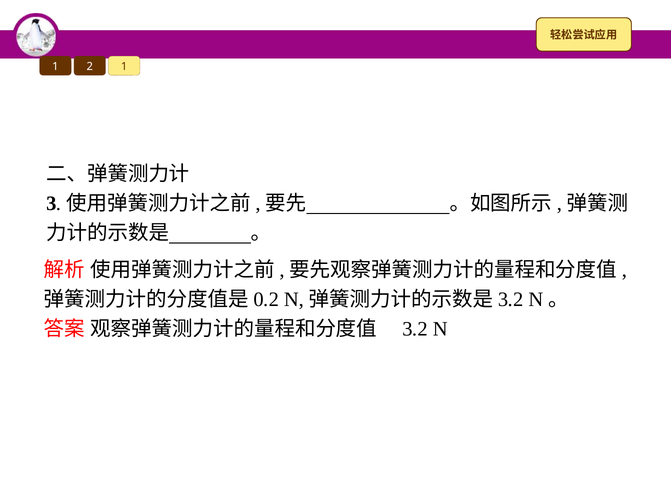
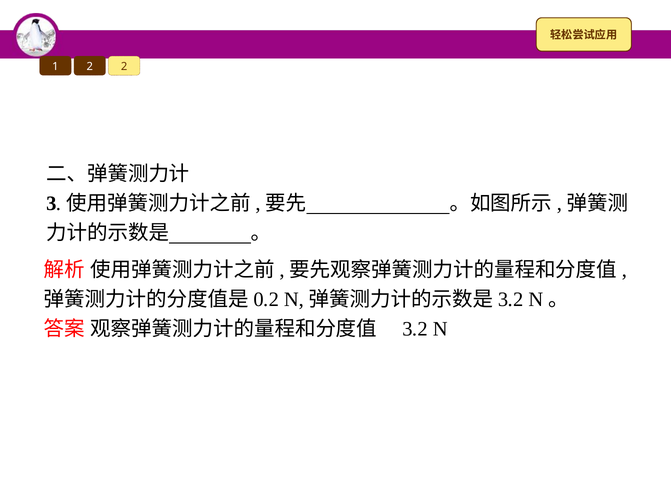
2 1: 1 -> 2
